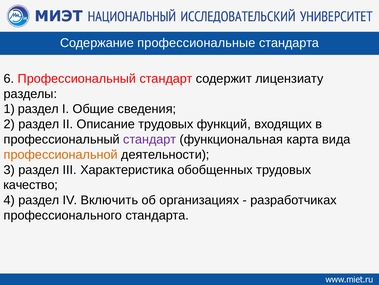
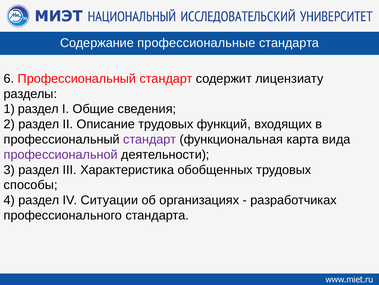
профессиональной colour: orange -> purple
качество: качество -> способы
Включить: Включить -> Ситуации
